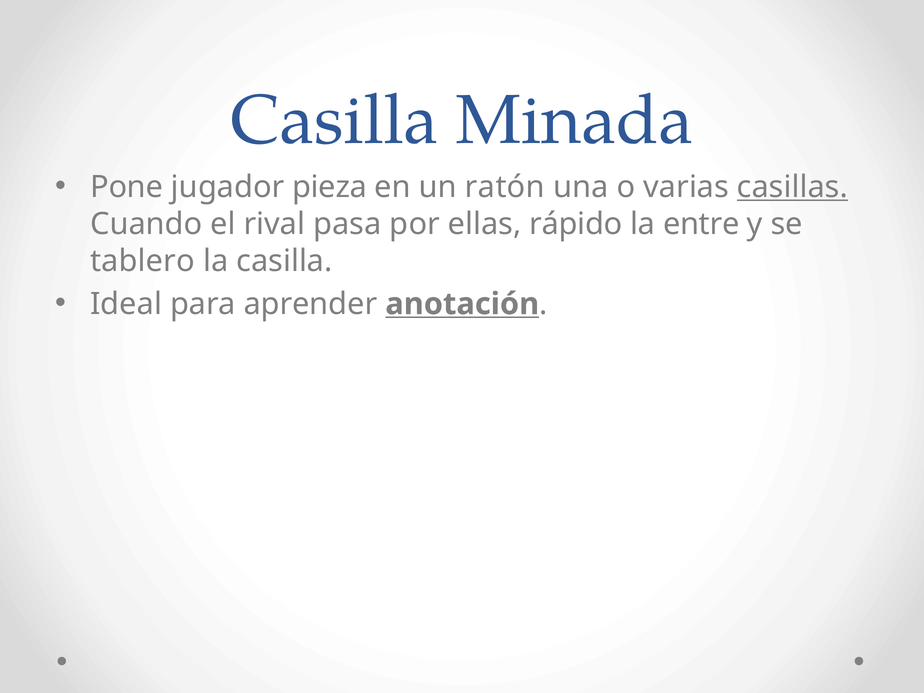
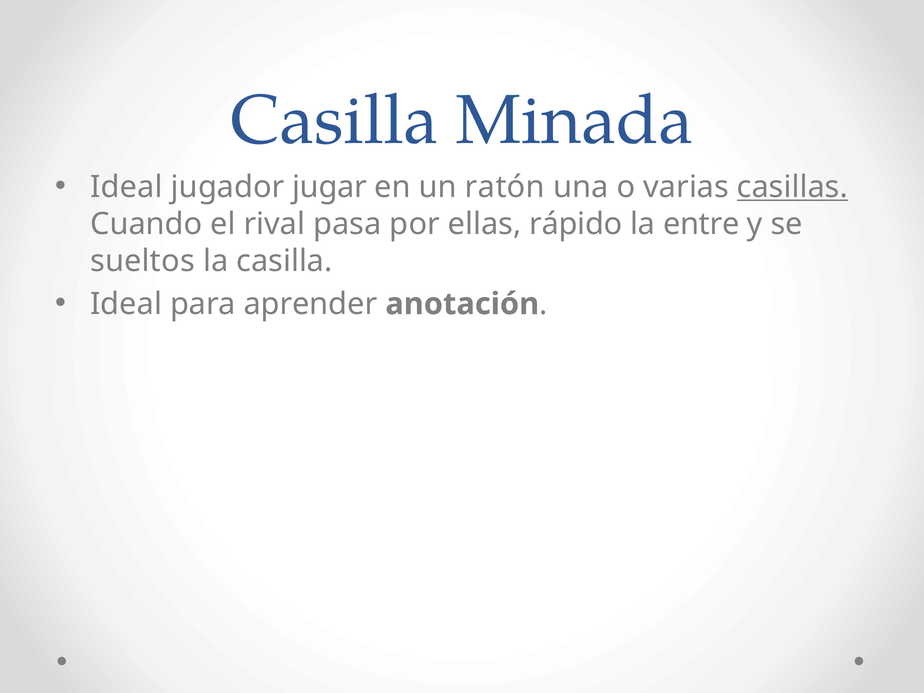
Pone at (127, 187): Pone -> Ideal
pieza: pieza -> jugar
tablero: tablero -> sueltos
anotación underline: present -> none
